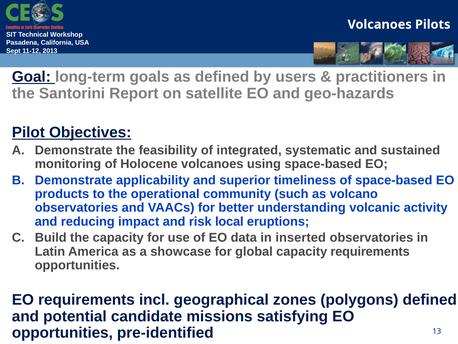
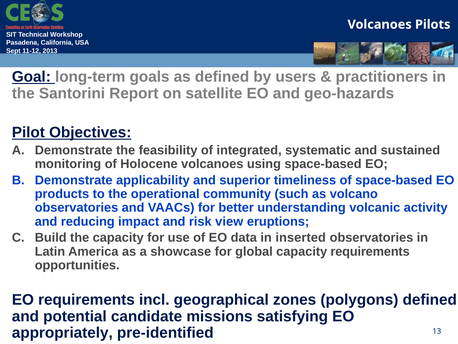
local: local -> view
opportunities at (62, 332): opportunities -> appropriately
